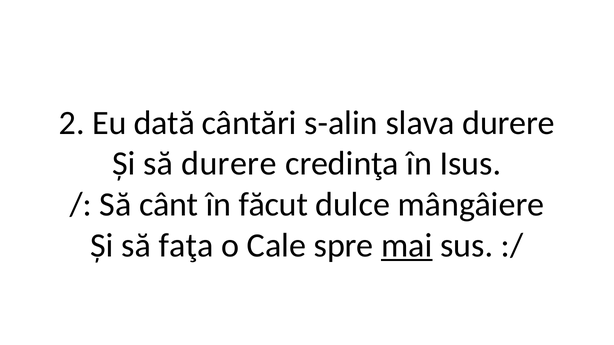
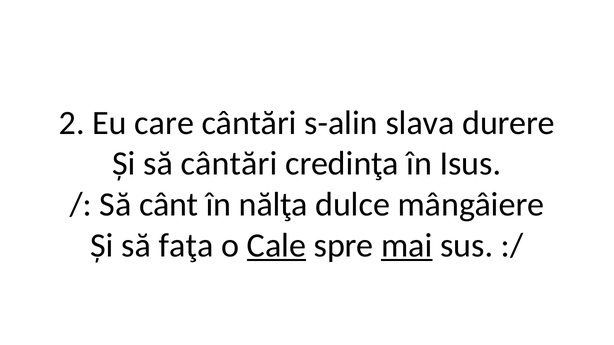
dată: dată -> care
să durere: durere -> cântări
făcut: făcut -> nălţa
Cale underline: none -> present
